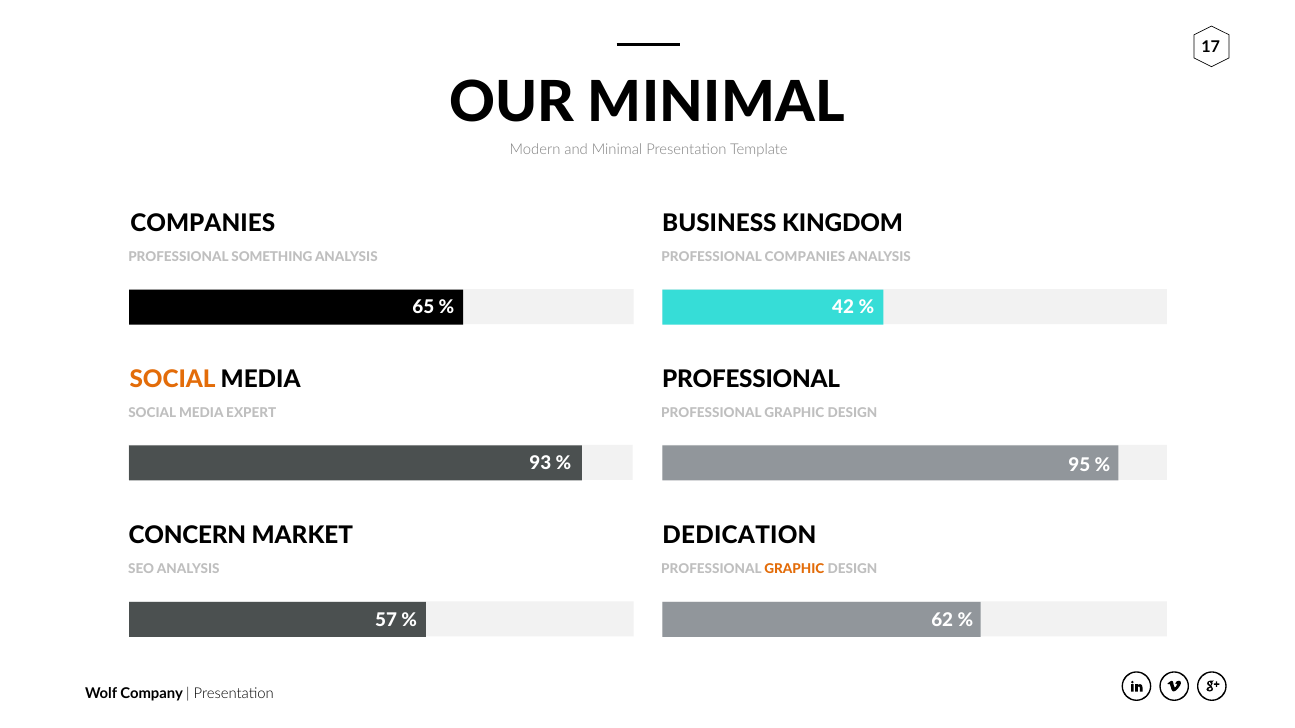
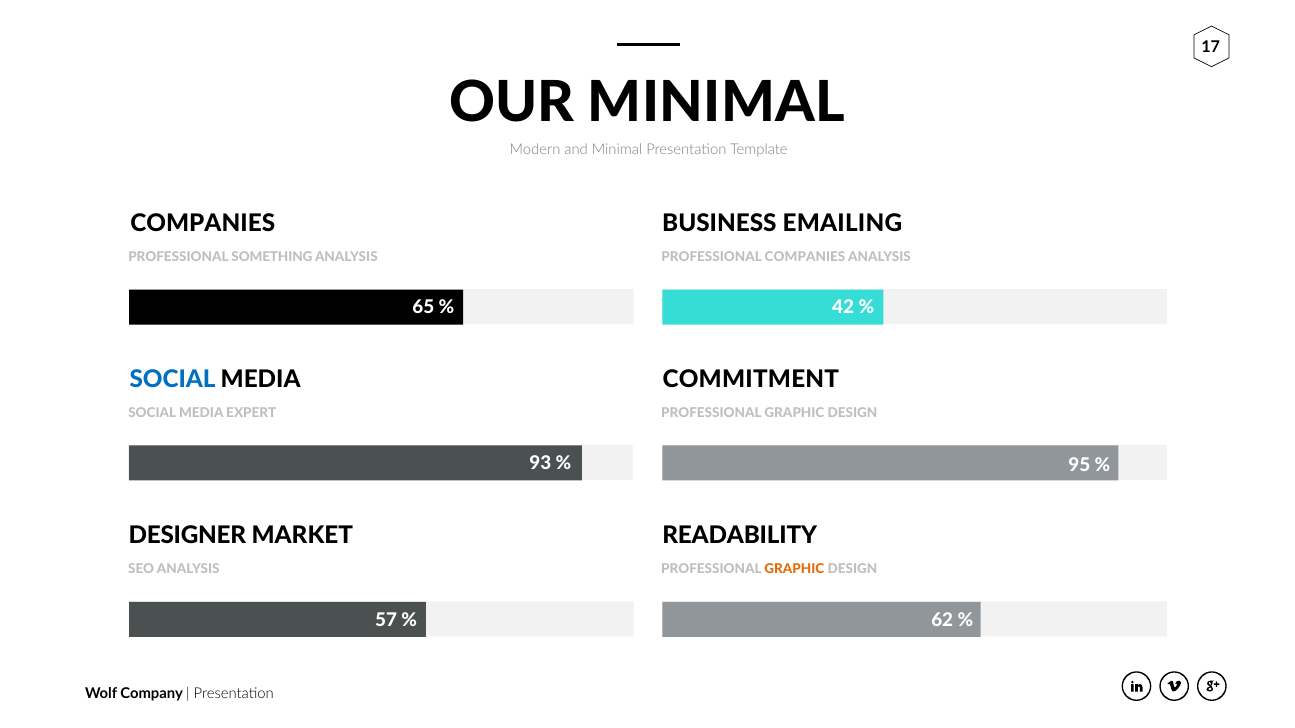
KINGDOM: KINGDOM -> EMAILING
SOCIAL at (173, 380) colour: orange -> blue
PROFESSIONAL at (751, 380): PROFESSIONAL -> COMMITMENT
CONCERN: CONCERN -> DESIGNER
DEDICATION: DEDICATION -> READABILITY
